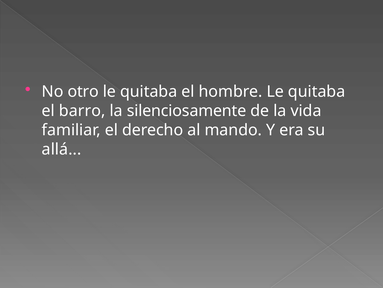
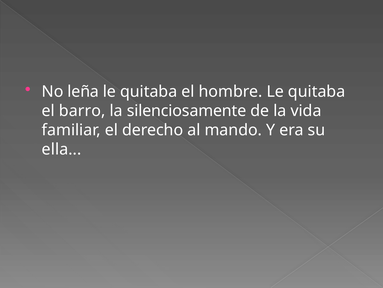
otro: otro -> leña
allá: allá -> ella
